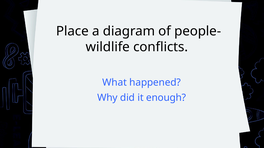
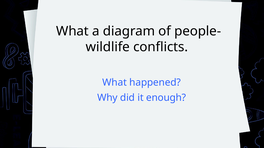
Place at (72, 31): Place -> What
